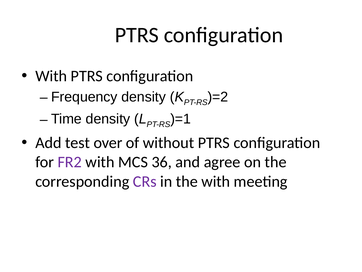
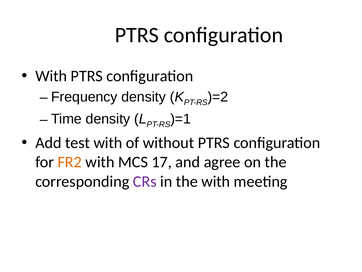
test over: over -> with
FR2 colour: purple -> orange
36: 36 -> 17
